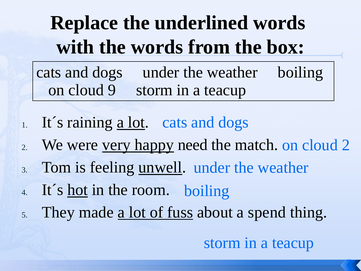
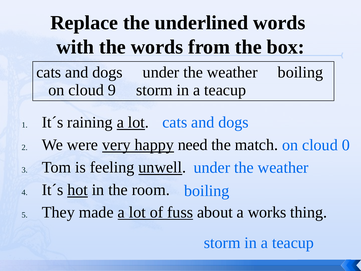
cloud 2: 2 -> 0
spend: spend -> works
